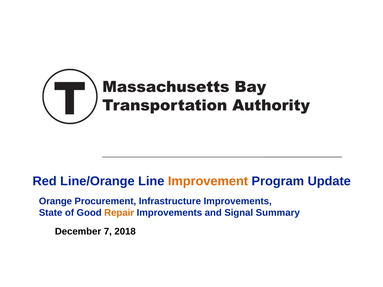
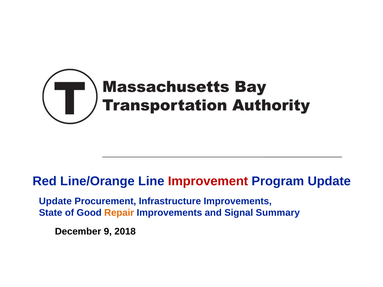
Improvement colour: orange -> red
Orange at (55, 201): Orange -> Update
7: 7 -> 9
